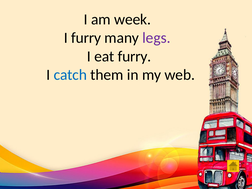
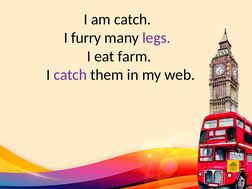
am week: week -> catch
eat furry: furry -> farm
catch at (70, 75) colour: blue -> purple
